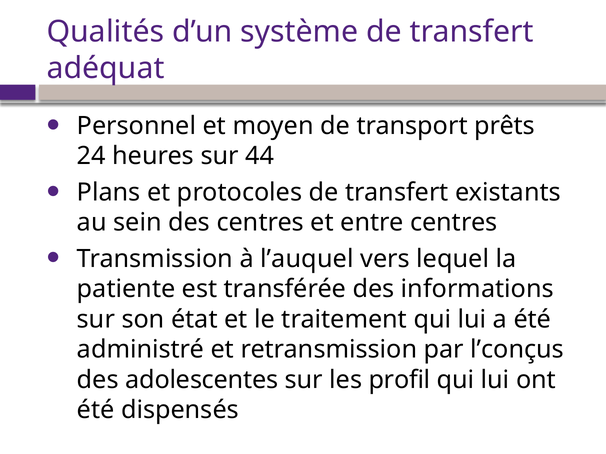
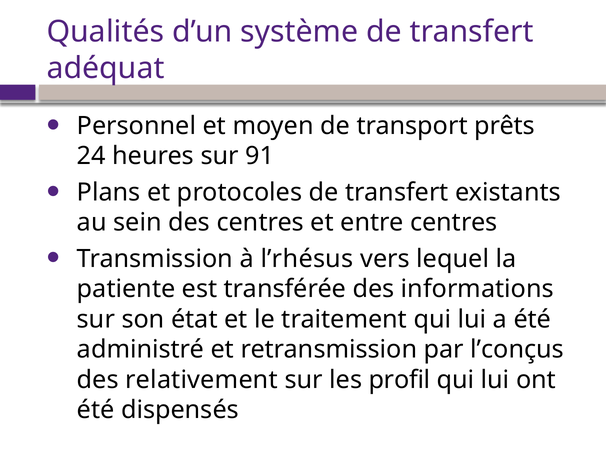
44: 44 -> 91
l’auquel: l’auquel -> l’rhésus
adolescentes: adolescentes -> relativement
